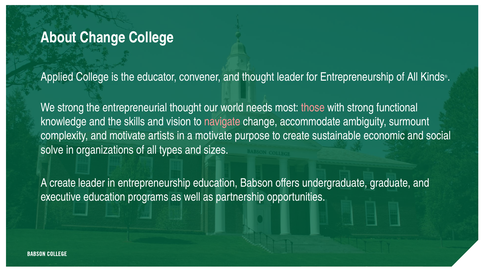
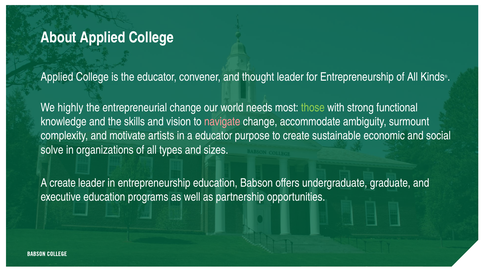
About Change: Change -> Applied
We strong: strong -> highly
entrepreneurial thought: thought -> change
those colour: pink -> light green
a motivate: motivate -> educator
